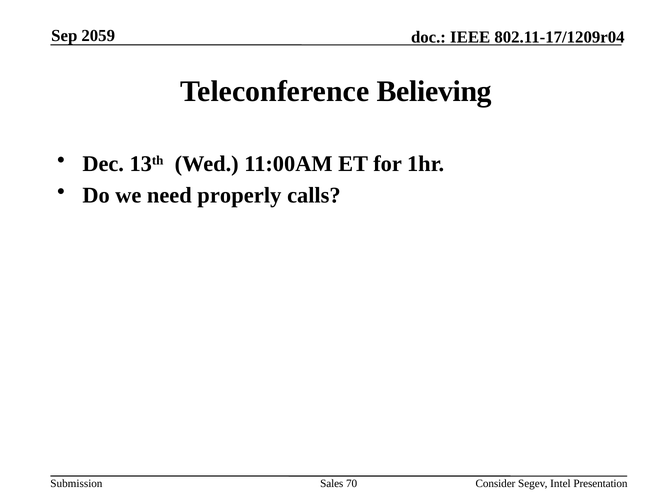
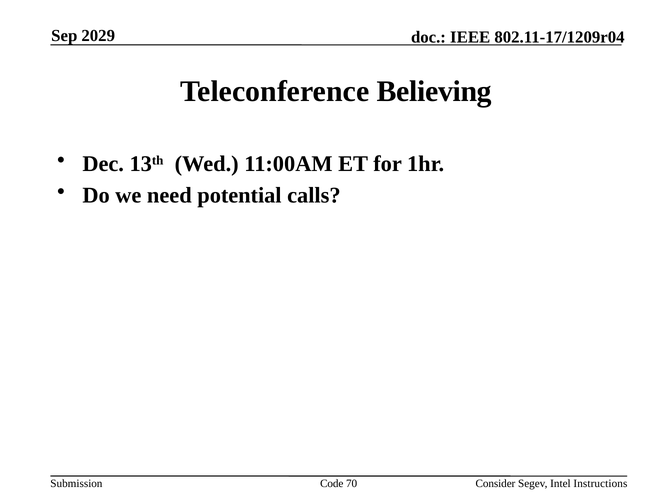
2059: 2059 -> 2029
properly: properly -> potential
Sales: Sales -> Code
Presentation: Presentation -> Instructions
